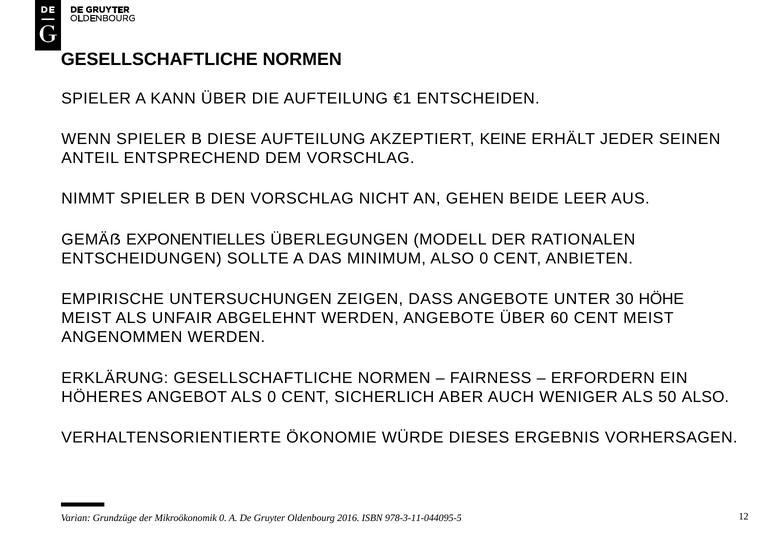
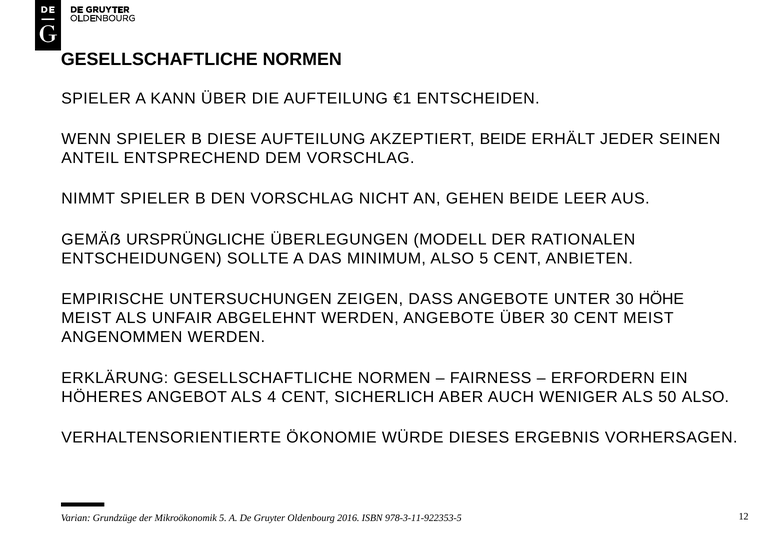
AKZEPTIERT KEINE: KEINE -> BEIDE
EXPONENTIELLES: EXPONENTIELLES -> URSPRÜNGLICHE
ALSO 0: 0 -> 5
ÜBER 60: 60 -> 30
ALS 0: 0 -> 4
Mikroökonomik 0: 0 -> 5
978-3-11-044095-5: 978-3-11-044095-5 -> 978-3-11-922353-5
